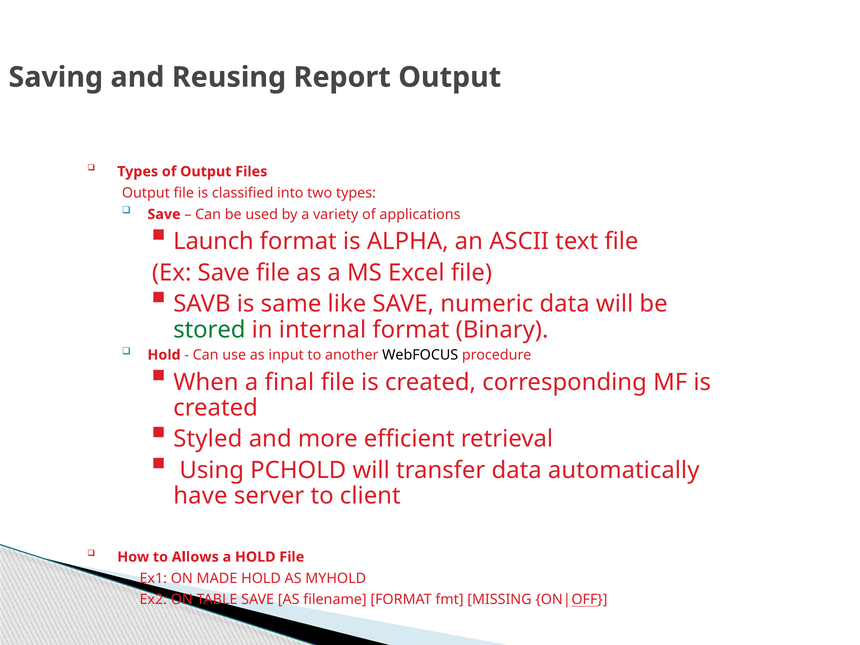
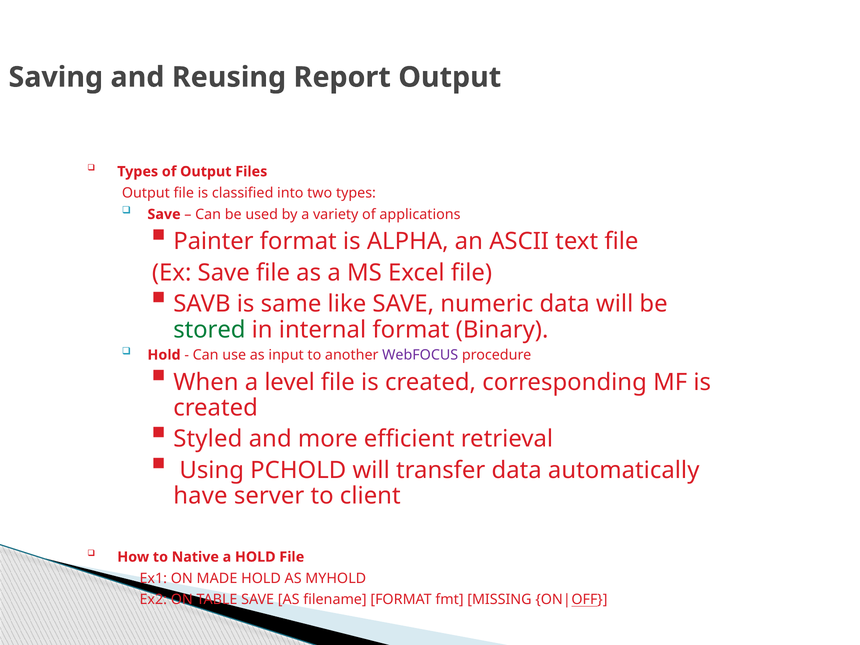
Launch: Launch -> Painter
WebFOCUS colour: black -> purple
final: final -> level
Allows: Allows -> Native
